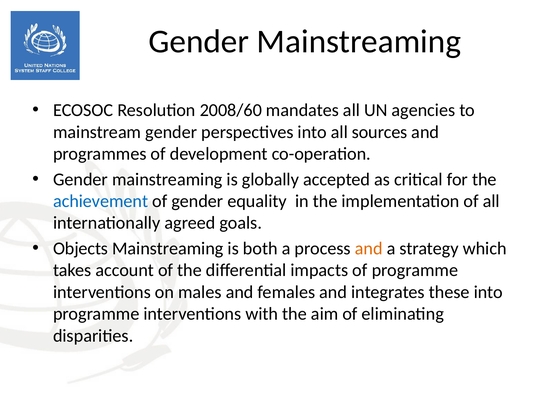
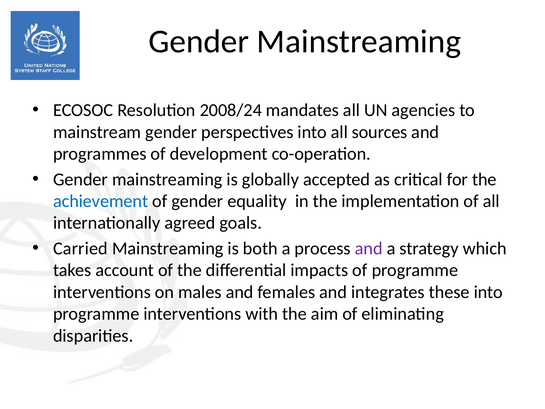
2008/60: 2008/60 -> 2008/24
Objects: Objects -> Carried
and at (369, 248) colour: orange -> purple
